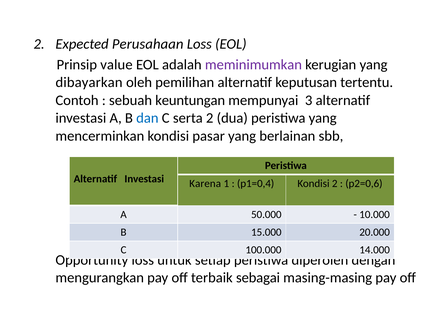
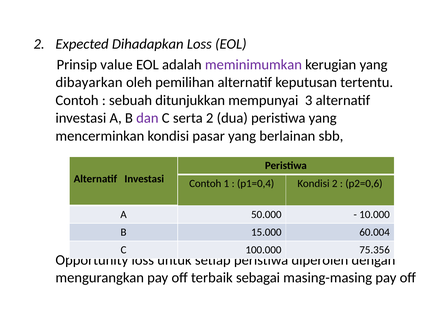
Perusahaan: Perusahaan -> Dihadapkan
keuntungan: keuntungan -> ditunjukkan
dan colour: blue -> purple
Karena at (205, 184): Karena -> Contoh
20.000: 20.000 -> 60.004
14.000: 14.000 -> 75.356
